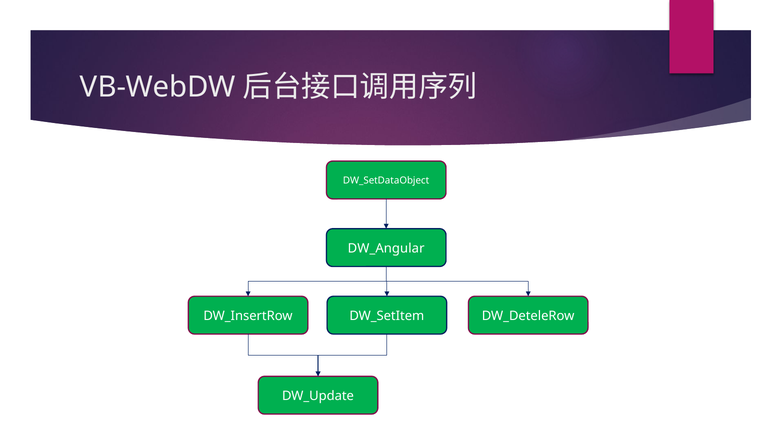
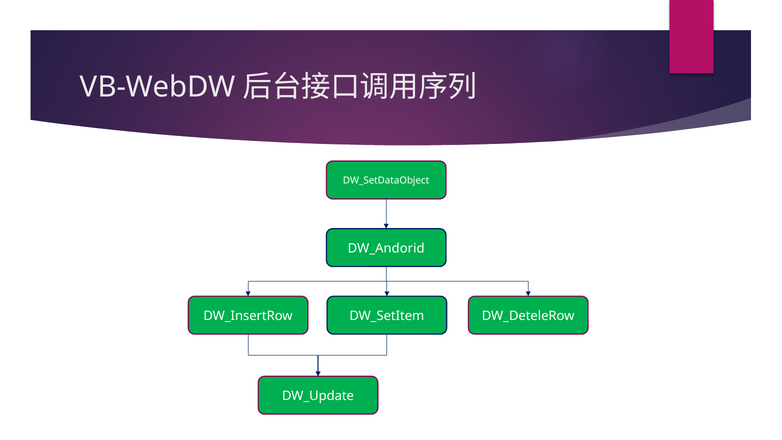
DW_Angular: DW_Angular -> DW_Andorid
